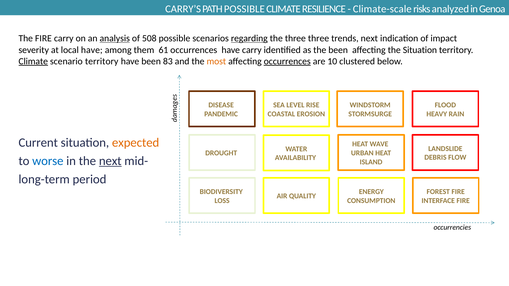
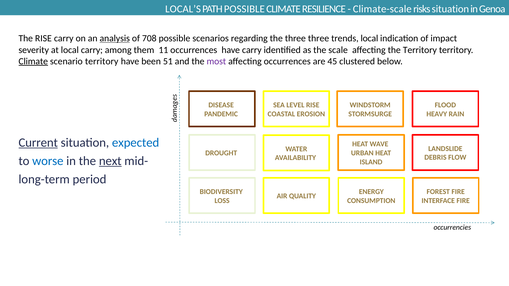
CARRY’S: CARRY’S -> LOCAL’S
risks analyzed: analyzed -> situation
The FIRE: FIRE -> RISE
508: 508 -> 708
regarding underline: present -> none
trends next: next -> local
local have: have -> carry
61: 61 -> 11
the been: been -> scale
the Situation: Situation -> Territory
83: 83 -> 51
most colour: orange -> purple
occurrences at (287, 61) underline: present -> none
10: 10 -> 45
Current underline: none -> present
expected colour: orange -> blue
